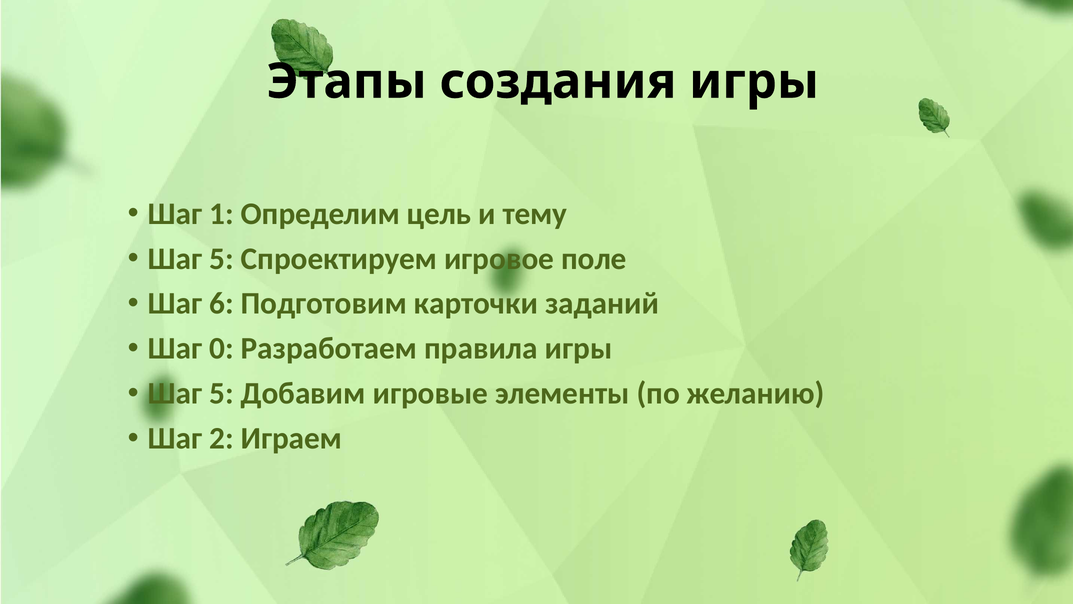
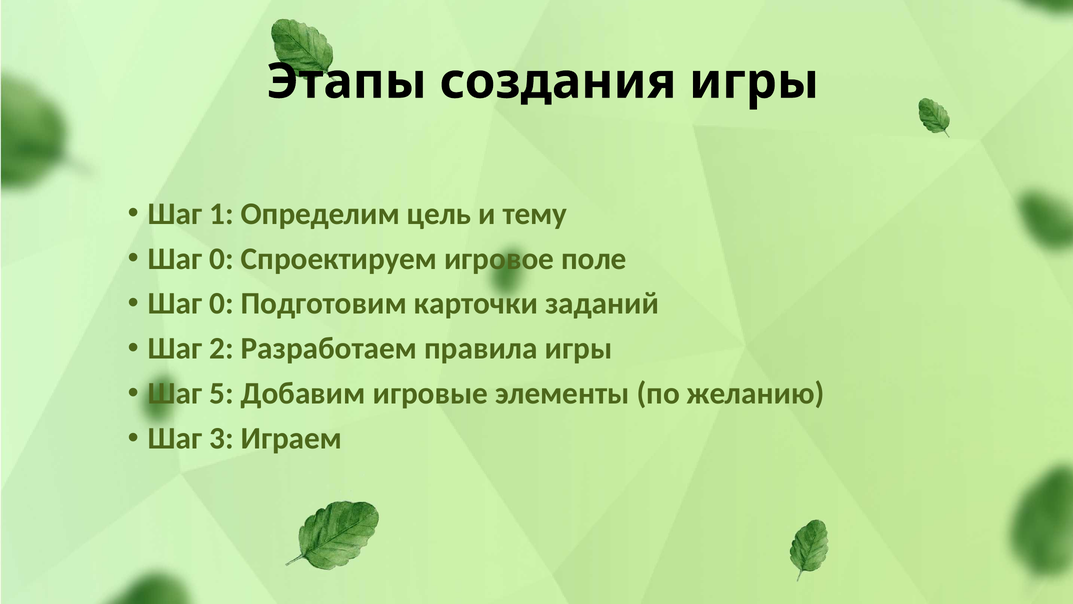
5 at (222, 258): 5 -> 0
6 at (222, 303): 6 -> 0
0: 0 -> 2
2: 2 -> 3
